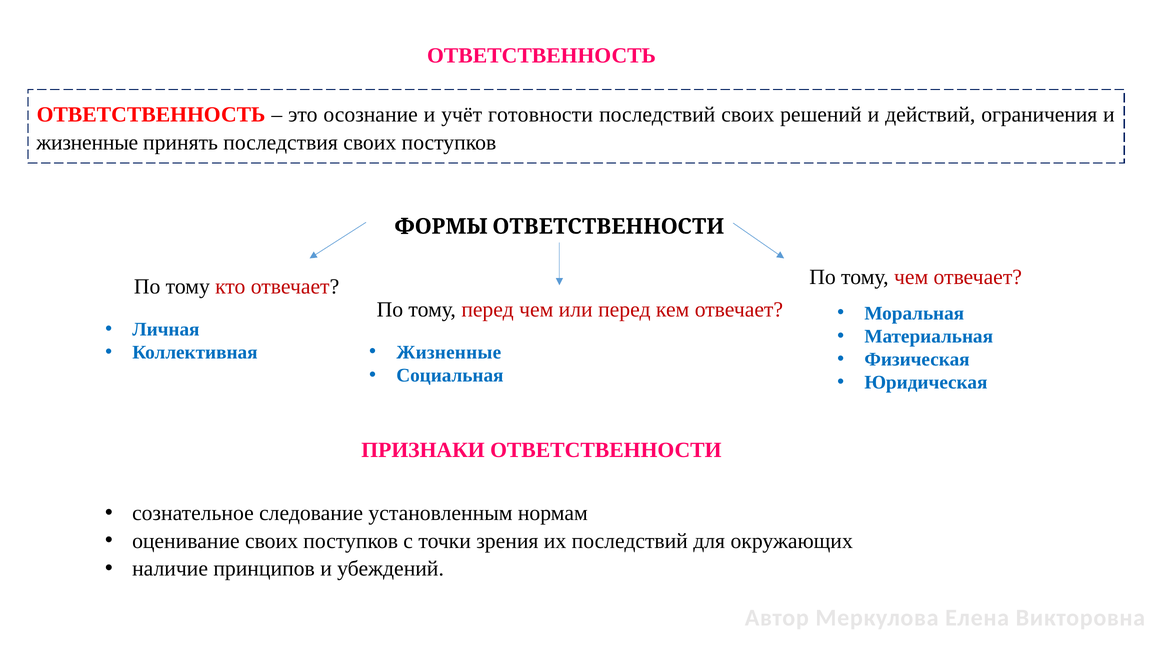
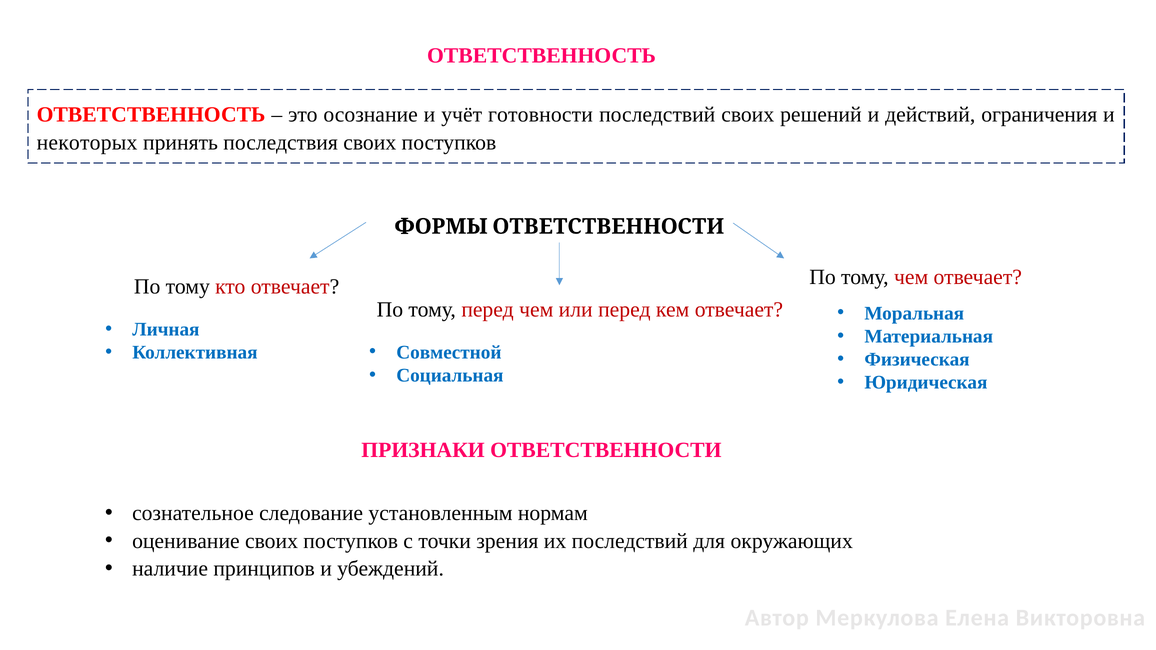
жизненные at (87, 143): жизненные -> некоторых
Жизненные at (449, 352): Жизненные -> Совместной
